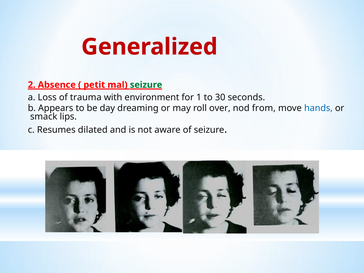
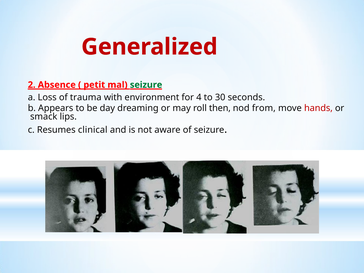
1: 1 -> 4
over: over -> then
hands colour: blue -> red
dilated: dilated -> clinical
